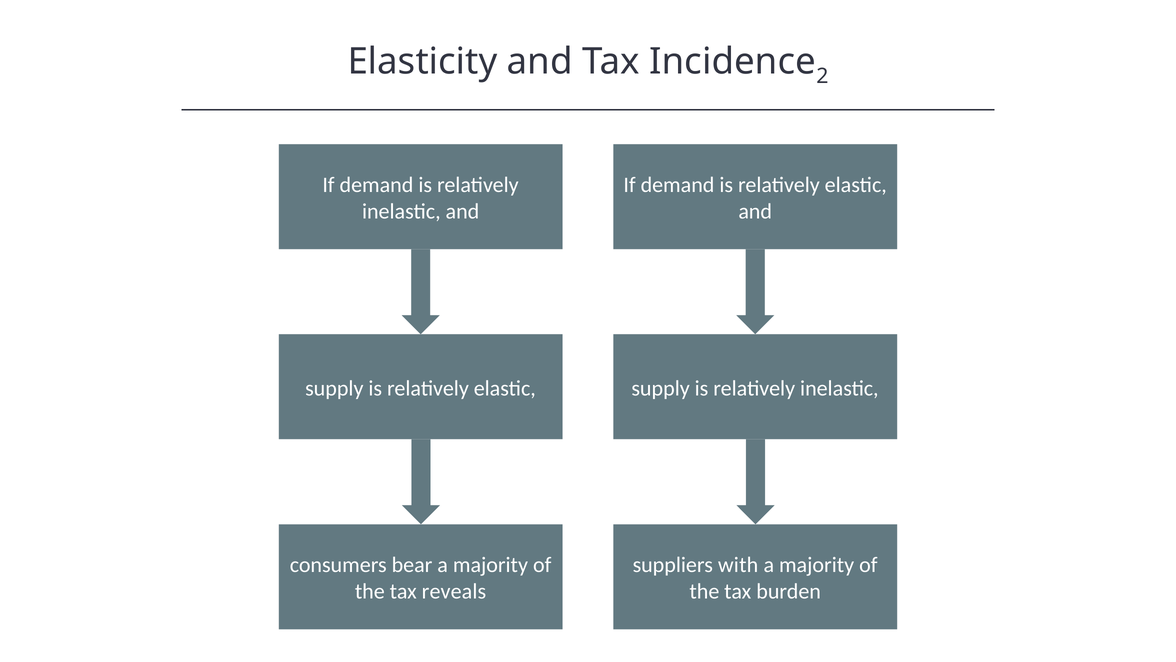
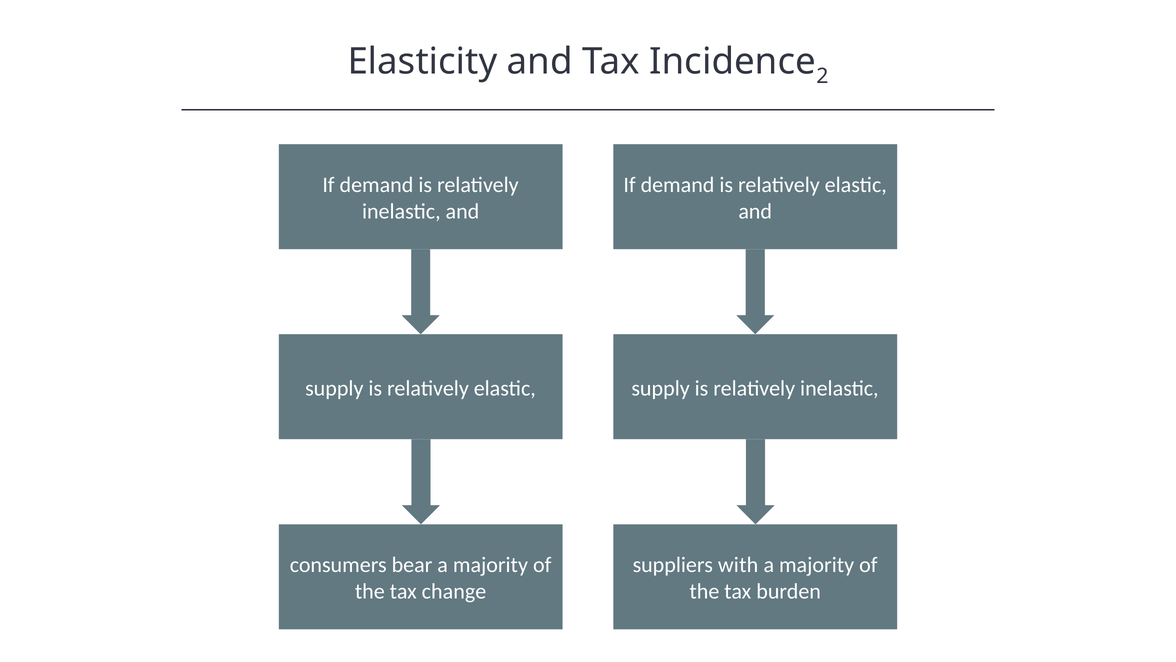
reveals: reveals -> change
